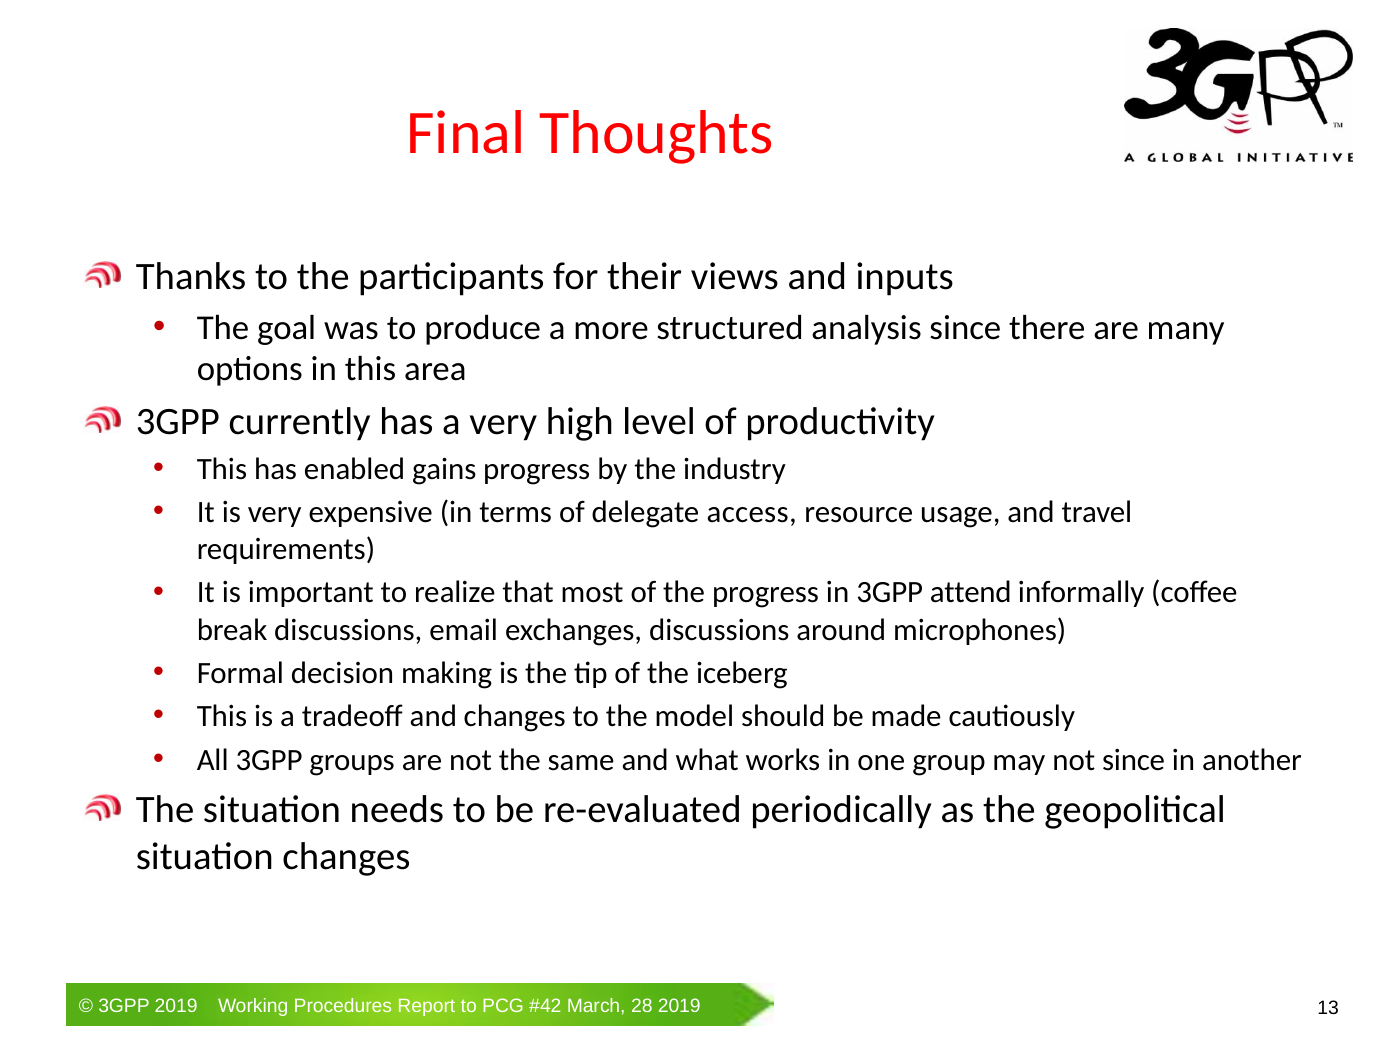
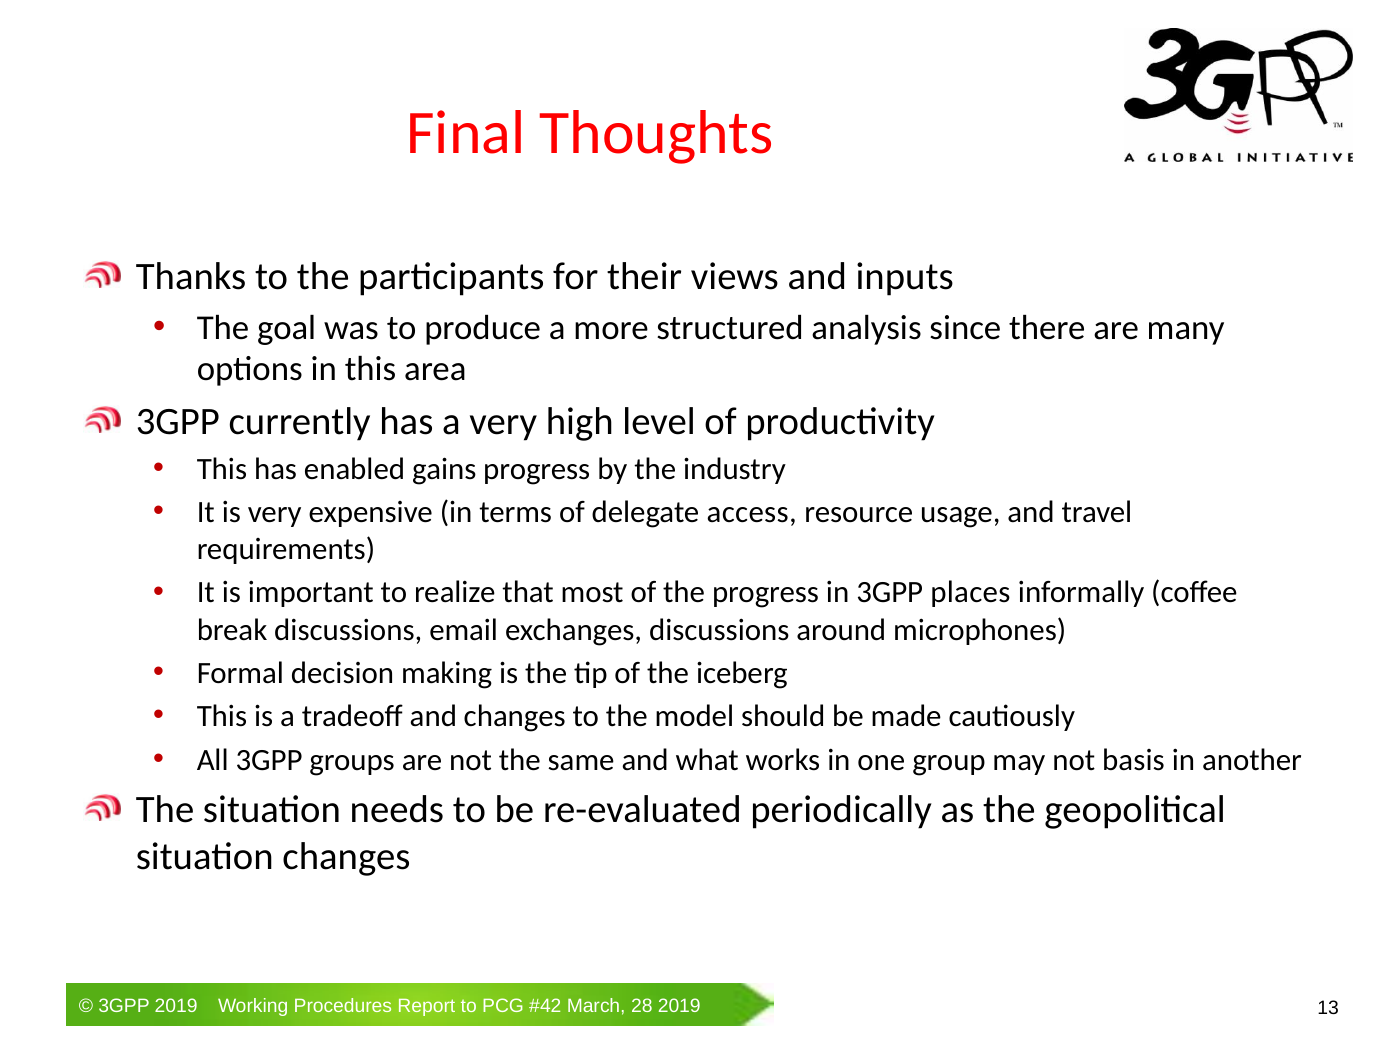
attend: attend -> places
not since: since -> basis
